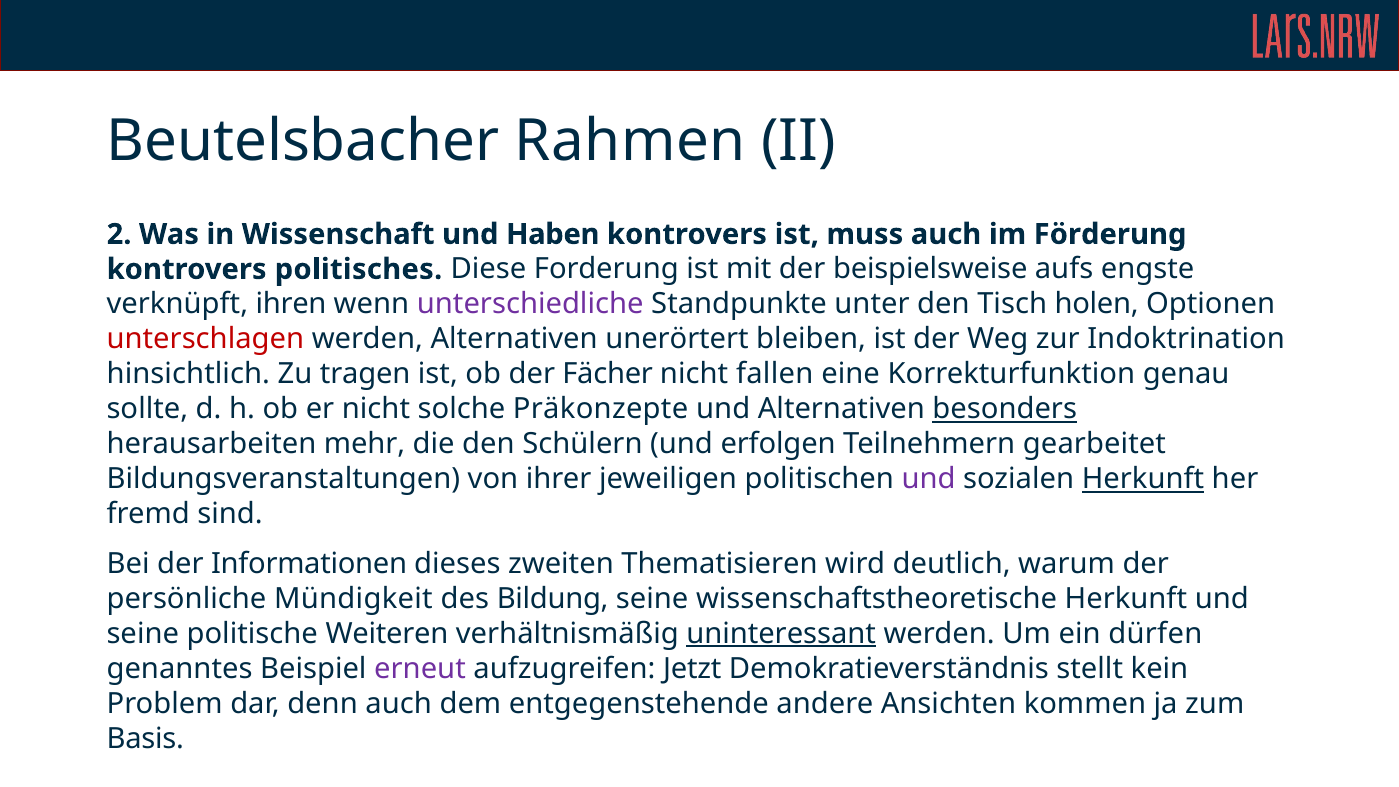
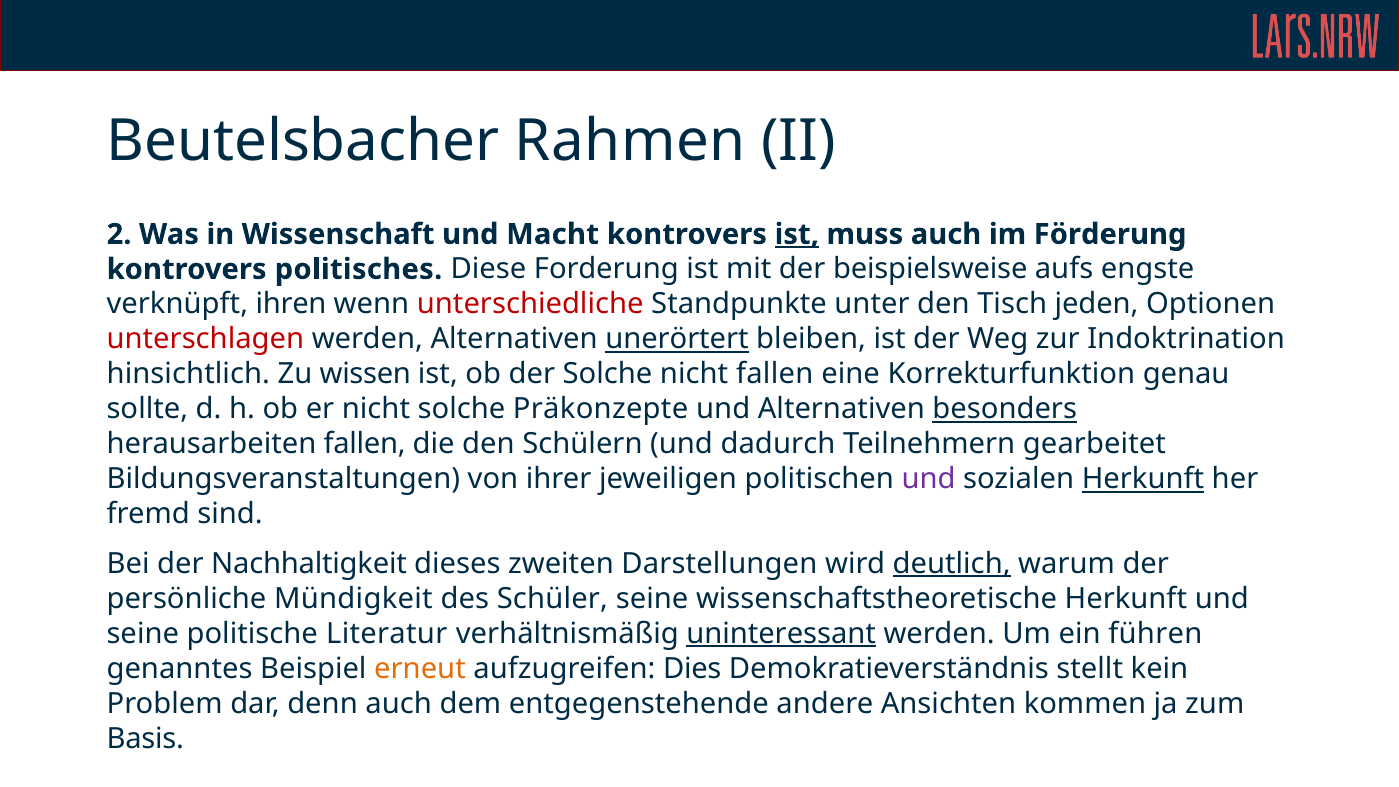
Haben: Haben -> Macht
ist at (797, 234) underline: none -> present
unterschiedliche colour: purple -> red
holen: holen -> jeden
unerörtert underline: none -> present
tragen: tragen -> wissen
der Fächer: Fächer -> Solche
herausarbeiten mehr: mehr -> fallen
erfolgen: erfolgen -> dadurch
Informationen: Informationen -> Nachhaltigkeit
Thematisieren: Thematisieren -> Darstellungen
deutlich underline: none -> present
Bildung: Bildung -> Schüler
Weiteren: Weiteren -> Literatur
dürfen: dürfen -> führen
erneut colour: purple -> orange
Jetzt: Jetzt -> Dies
